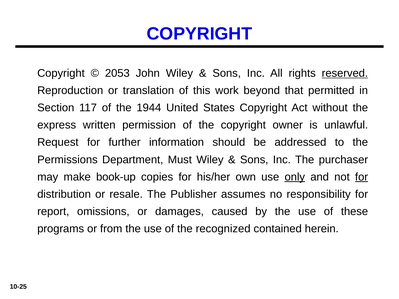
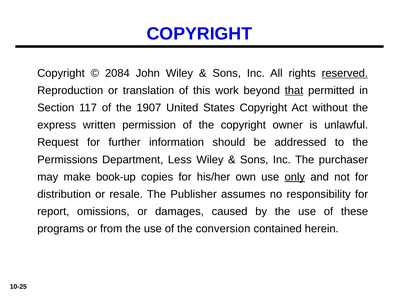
2053: 2053 -> 2084
that underline: none -> present
1944: 1944 -> 1907
Must: Must -> Less
for at (362, 177) underline: present -> none
recognized: recognized -> conversion
